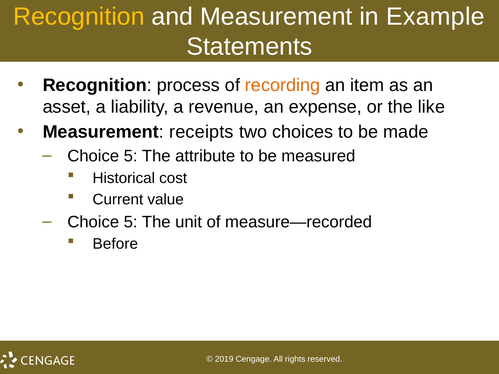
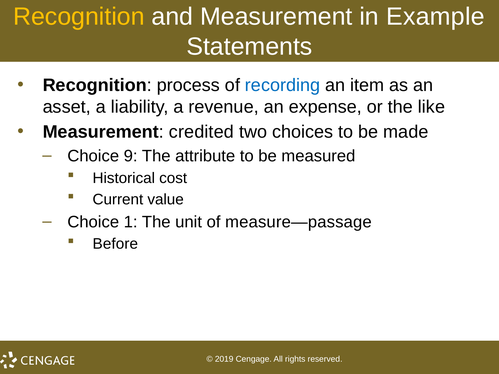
recording colour: orange -> blue
receipts: receipts -> credited
5 at (131, 156): 5 -> 9
5 at (131, 222): 5 -> 1
measure—recorded: measure—recorded -> measure—passage
